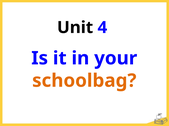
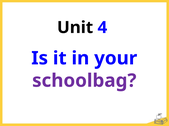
schoolbag colour: orange -> purple
